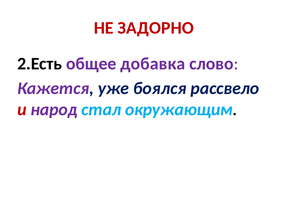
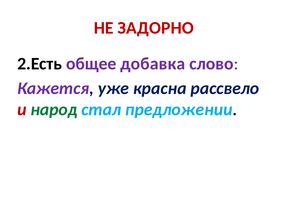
боялся: боялся -> красна
народ colour: purple -> green
окружающим: окружающим -> предложении
